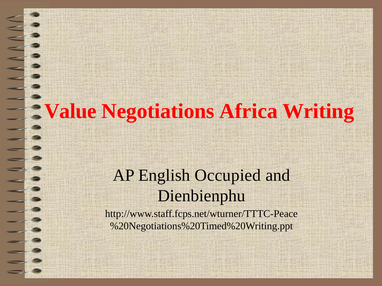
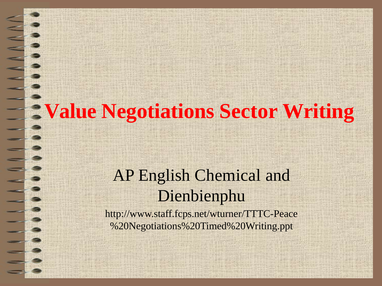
Africa: Africa -> Sector
Occupied: Occupied -> Chemical
